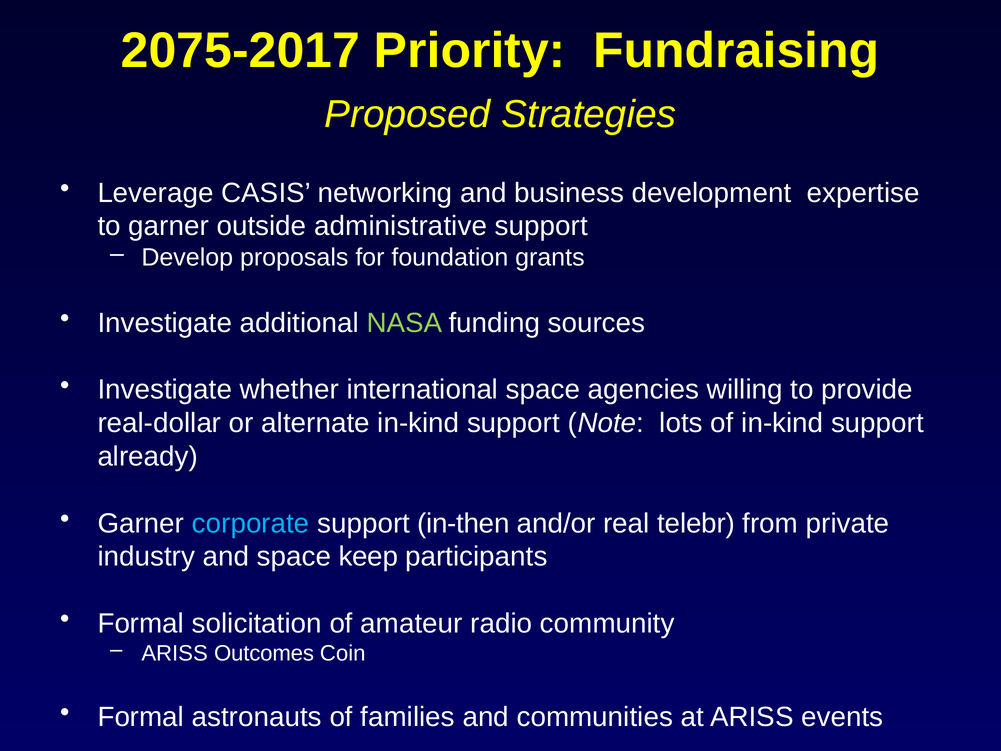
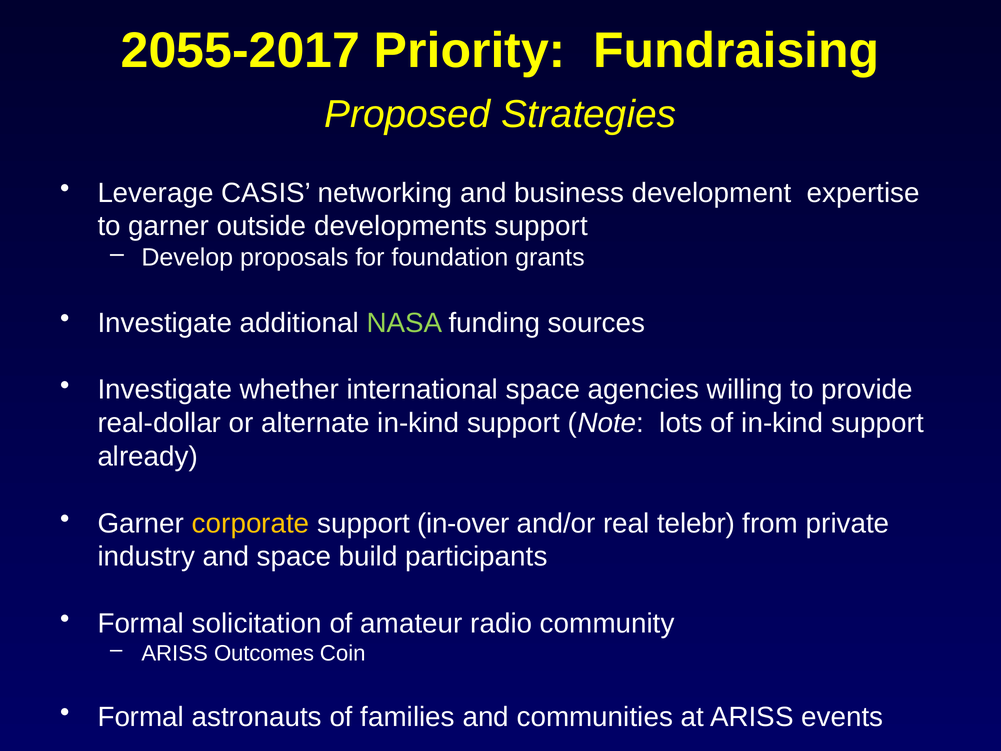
2075-2017: 2075-2017 -> 2055-2017
administrative: administrative -> developments
corporate colour: light blue -> yellow
in-then: in-then -> in-over
keep: keep -> build
